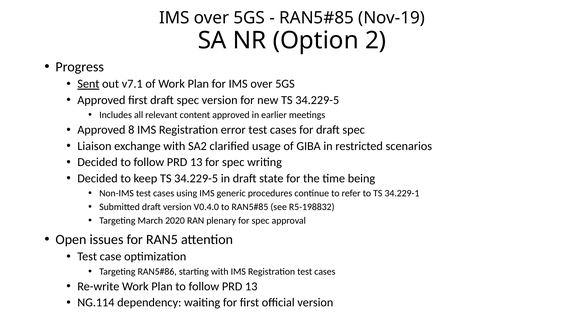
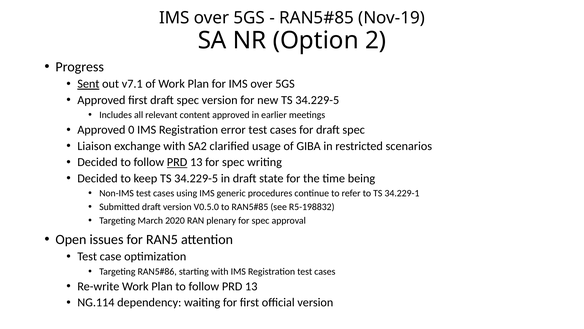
8: 8 -> 0
PRD at (177, 162) underline: none -> present
V0.4.0: V0.4.0 -> V0.5.0
